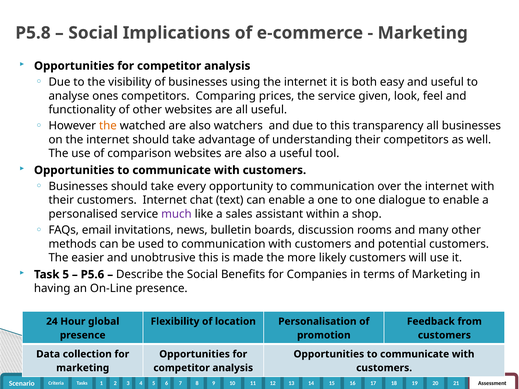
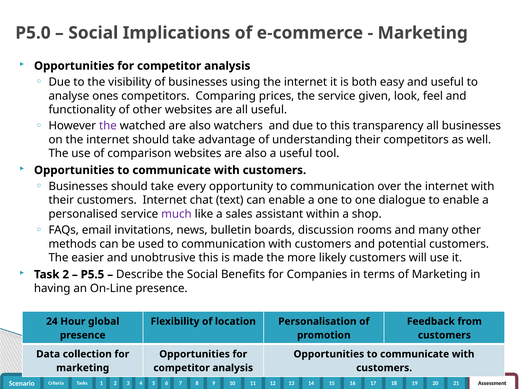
P5.8: P5.8 -> P5.0
the at (108, 126) colour: orange -> purple
Task 5: 5 -> 2
P5.6: P5.6 -> P5.5
